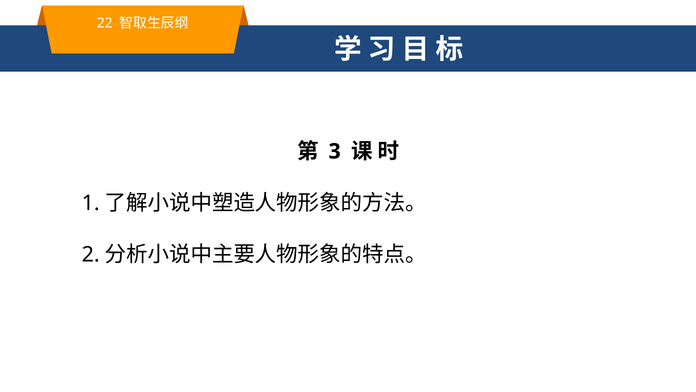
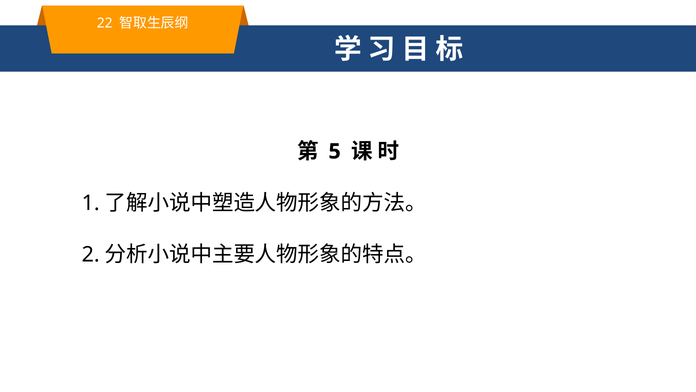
3: 3 -> 5
